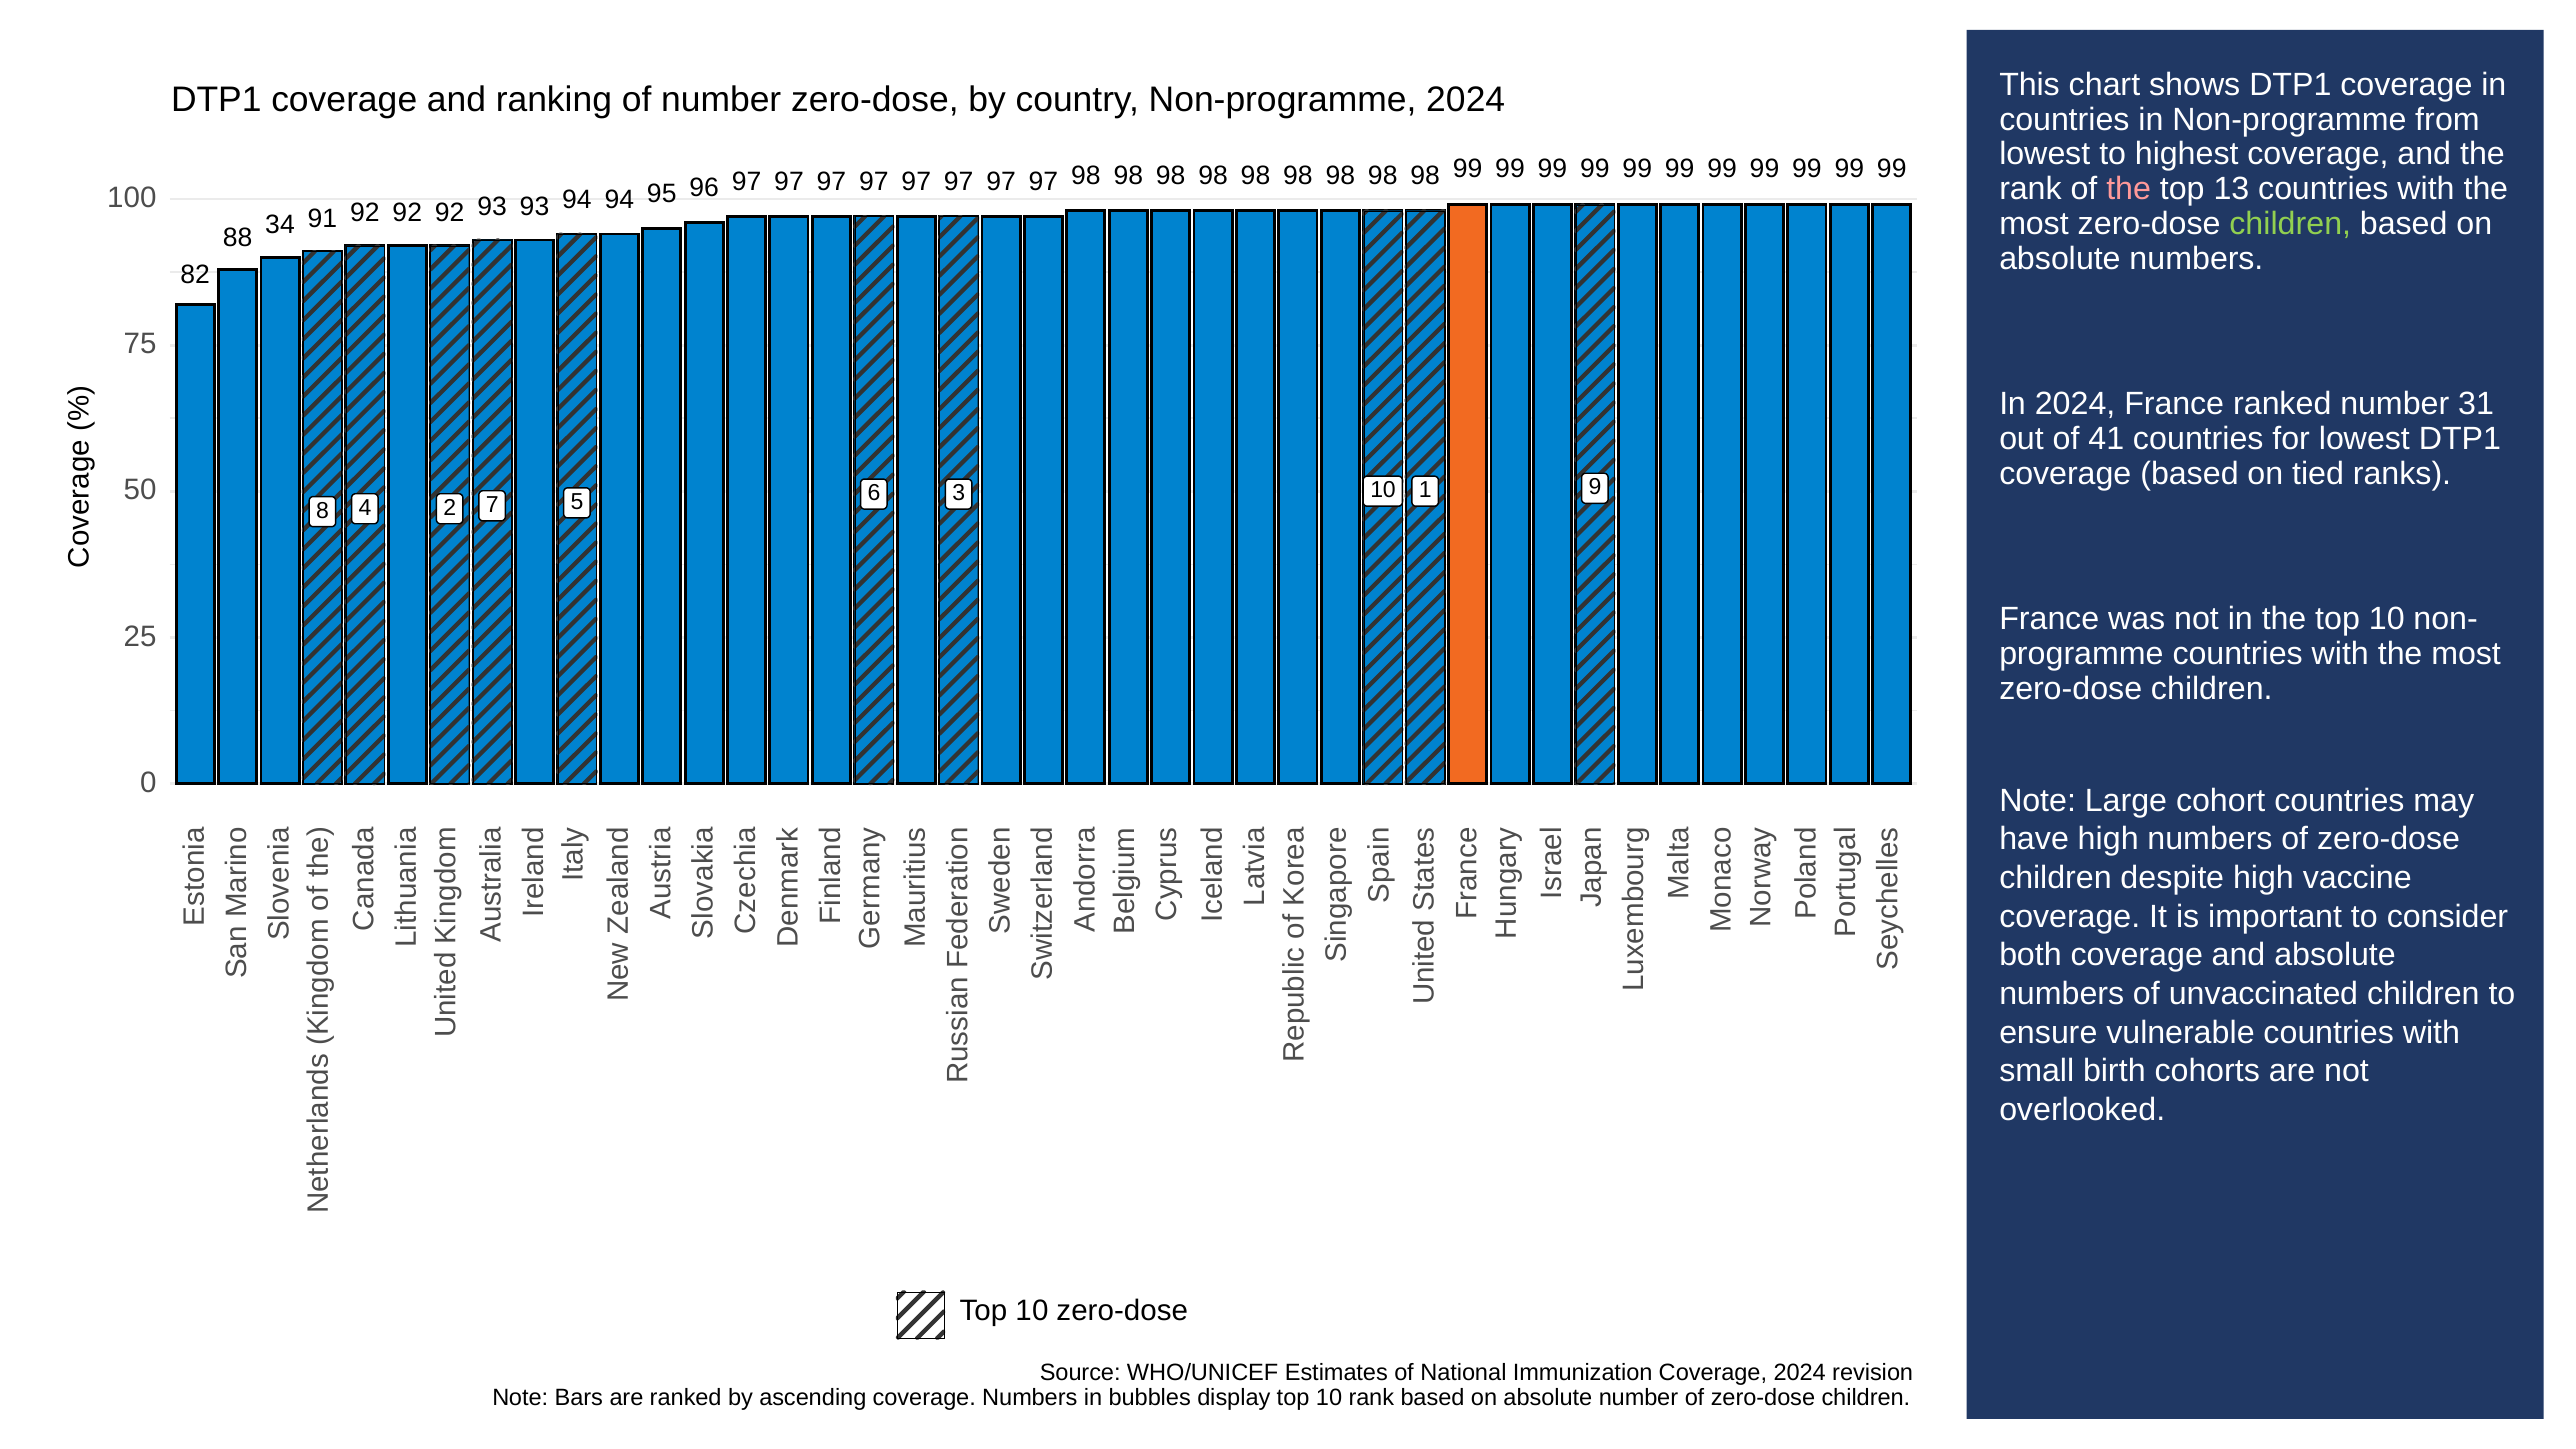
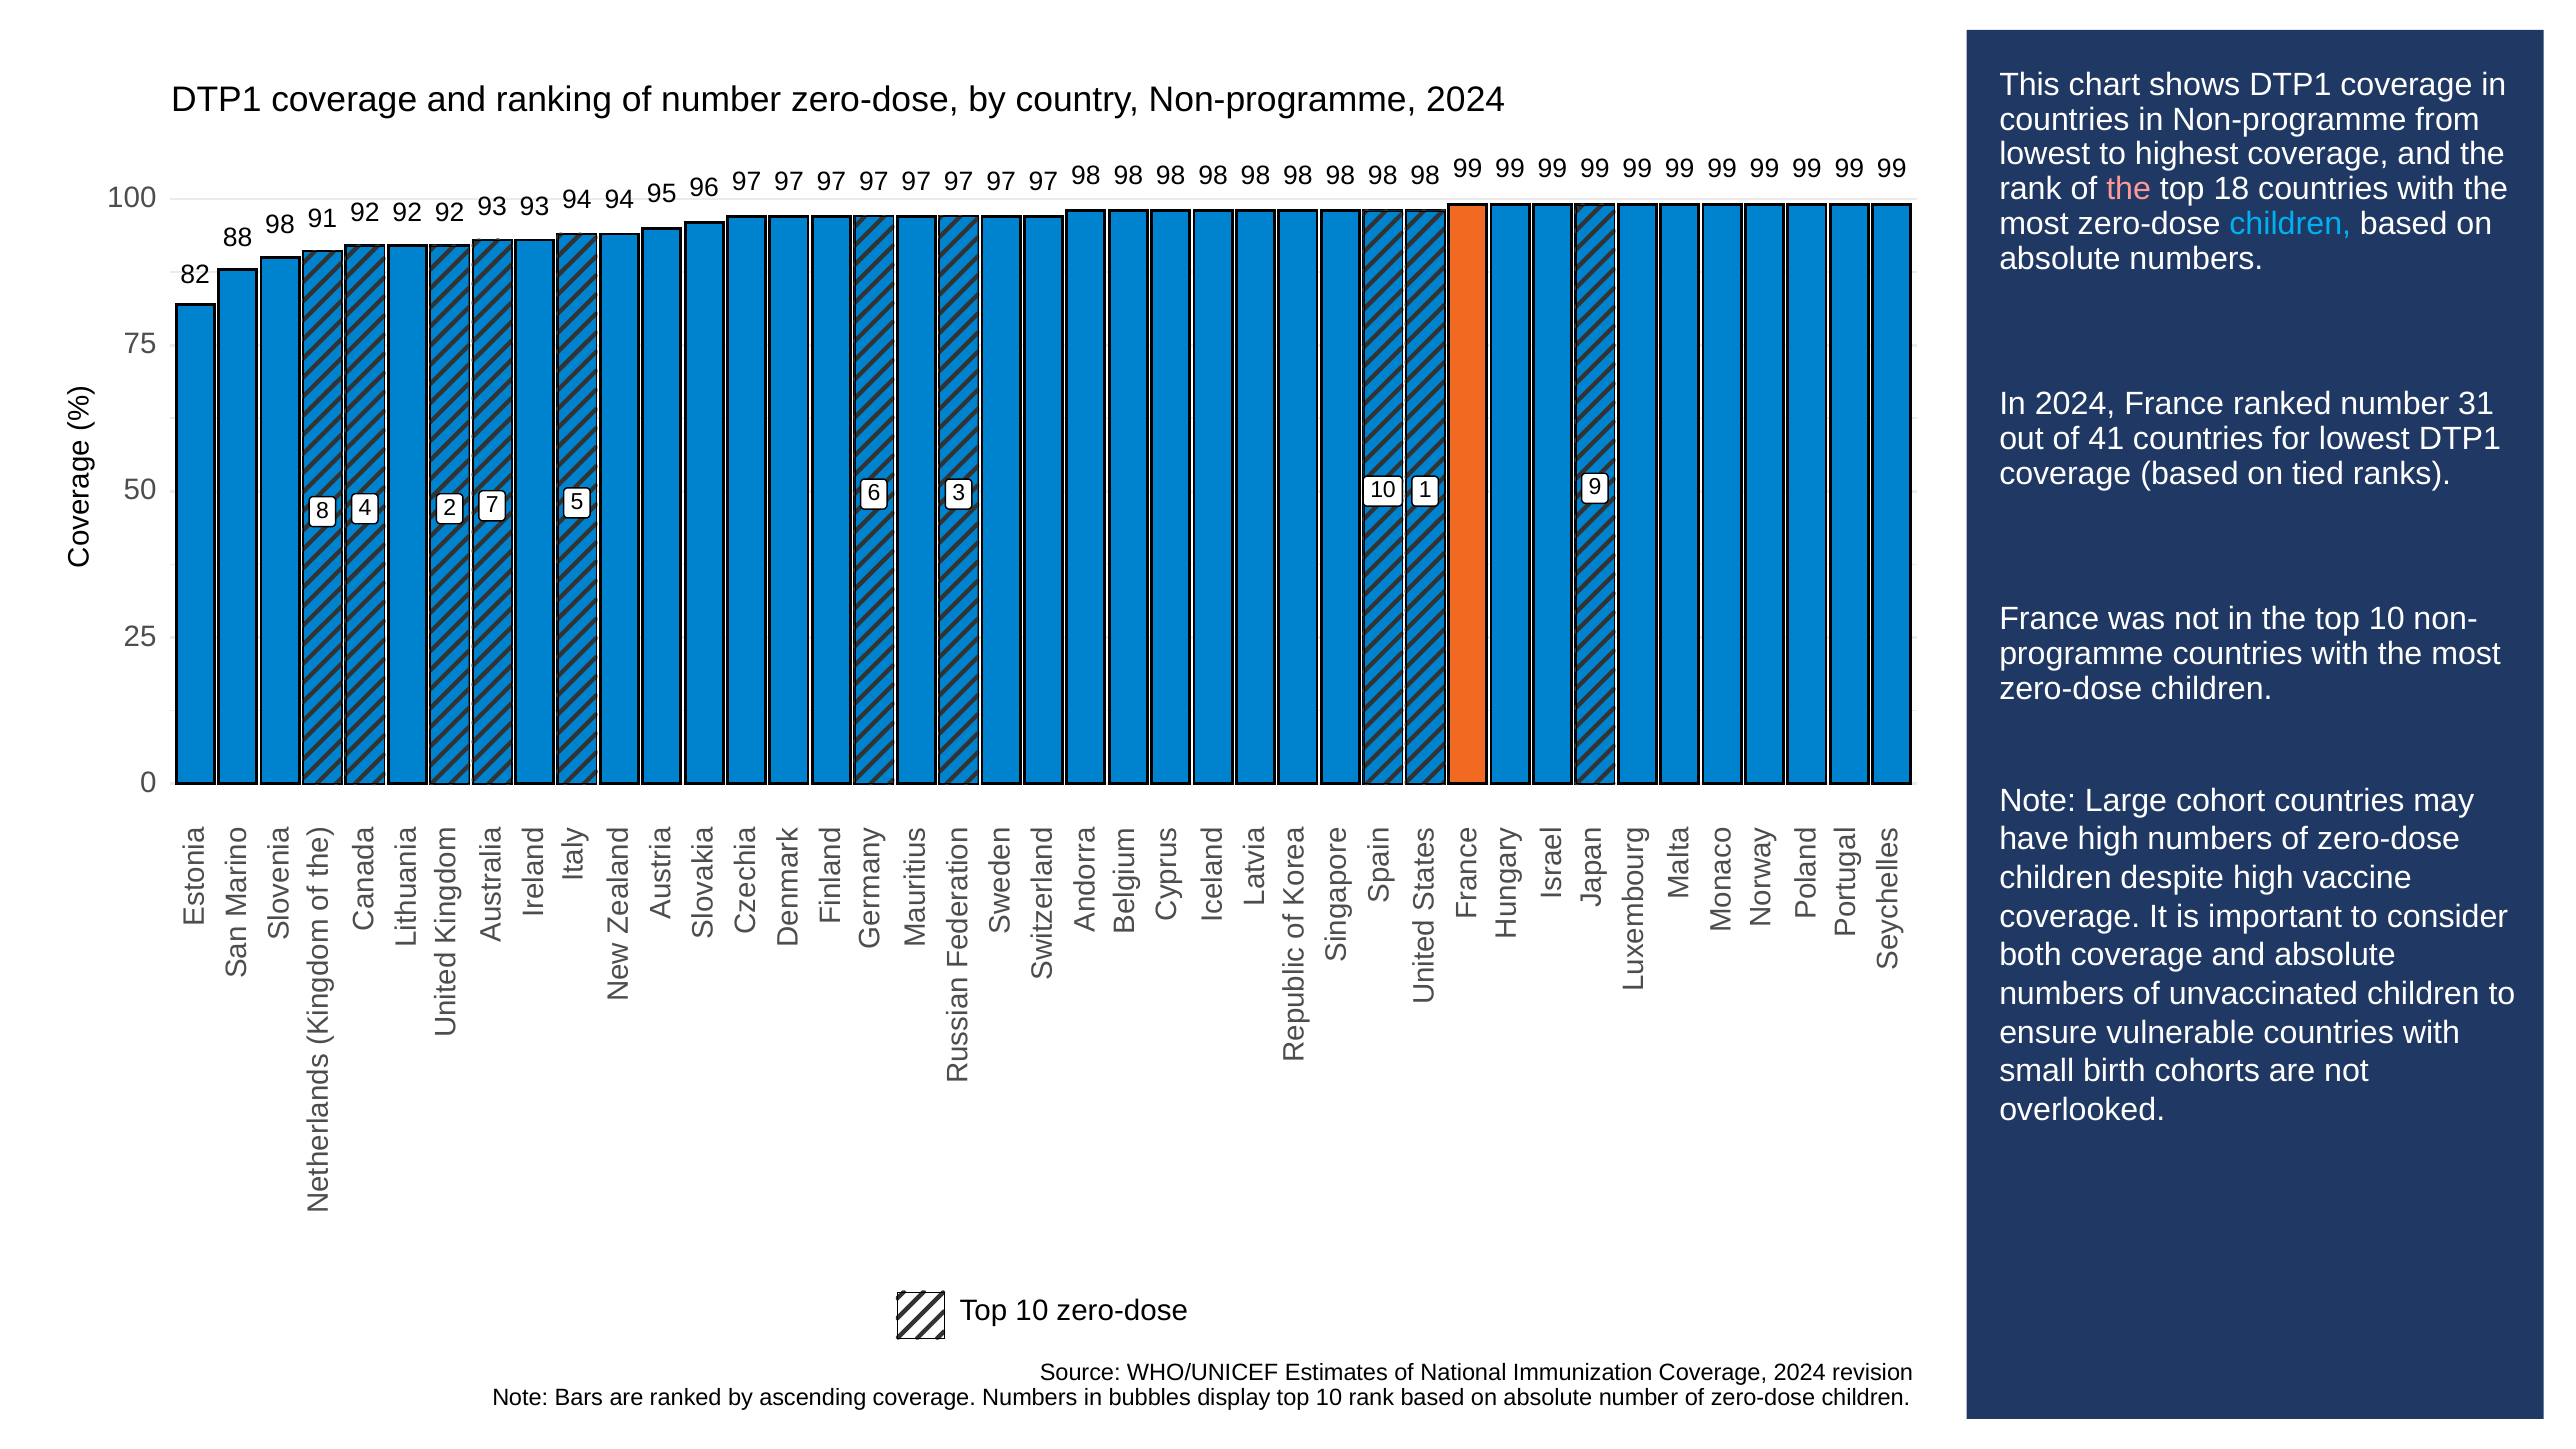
13: 13 -> 18
children at (2290, 224) colour: light green -> light blue
88 34: 34 -> 98
